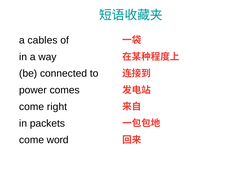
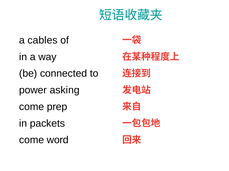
comes: comes -> asking
right: right -> prep
